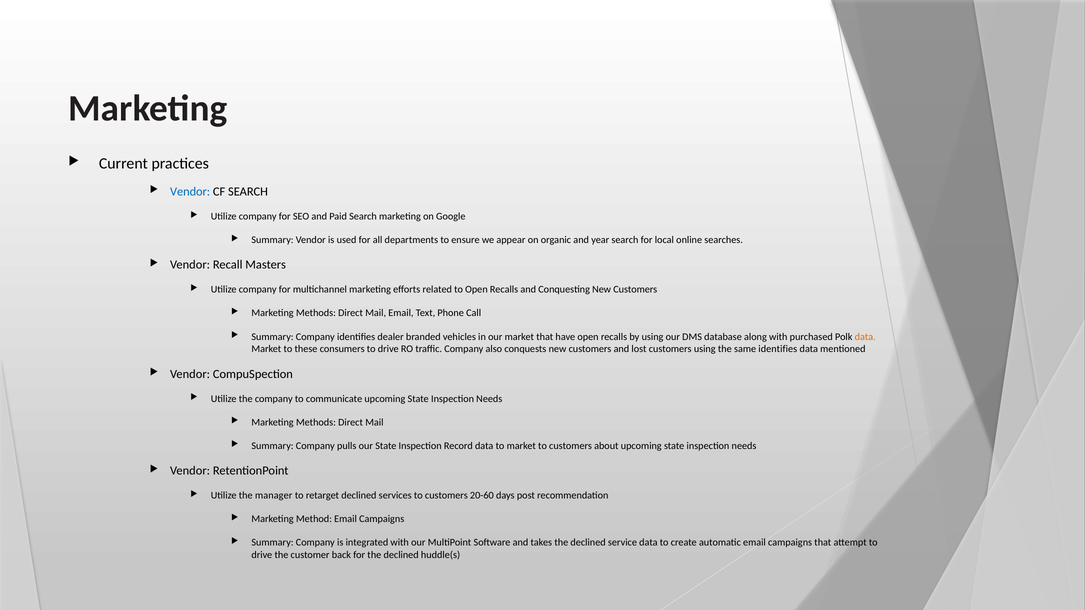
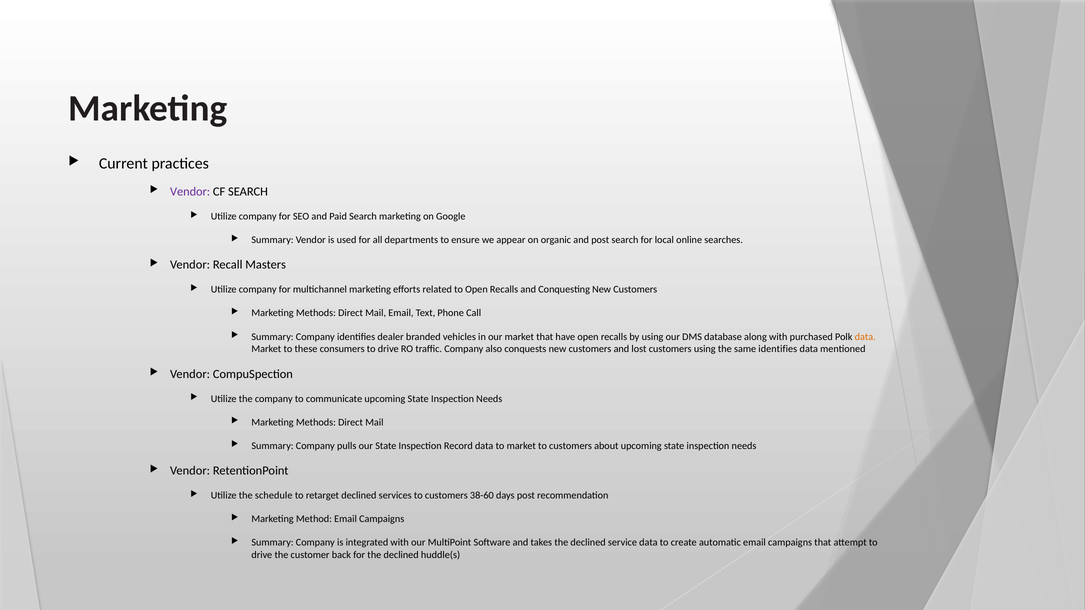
Vendor at (190, 192) colour: blue -> purple
and year: year -> post
manager: manager -> schedule
20-60: 20-60 -> 38-60
